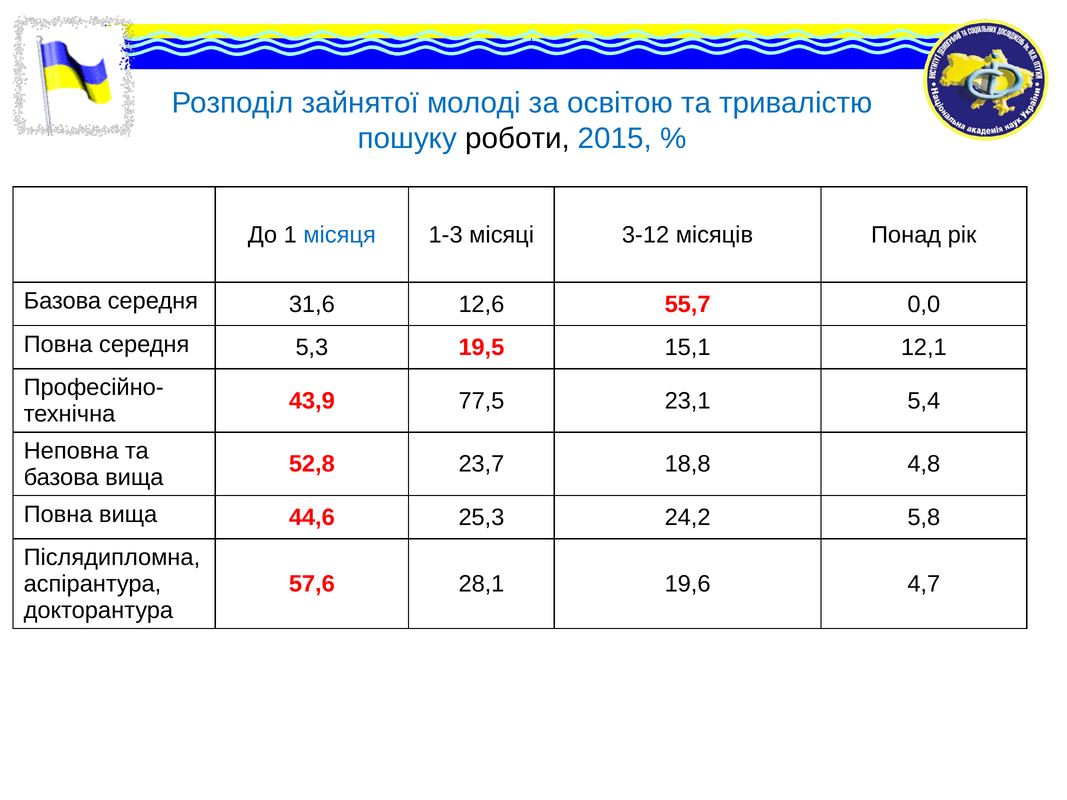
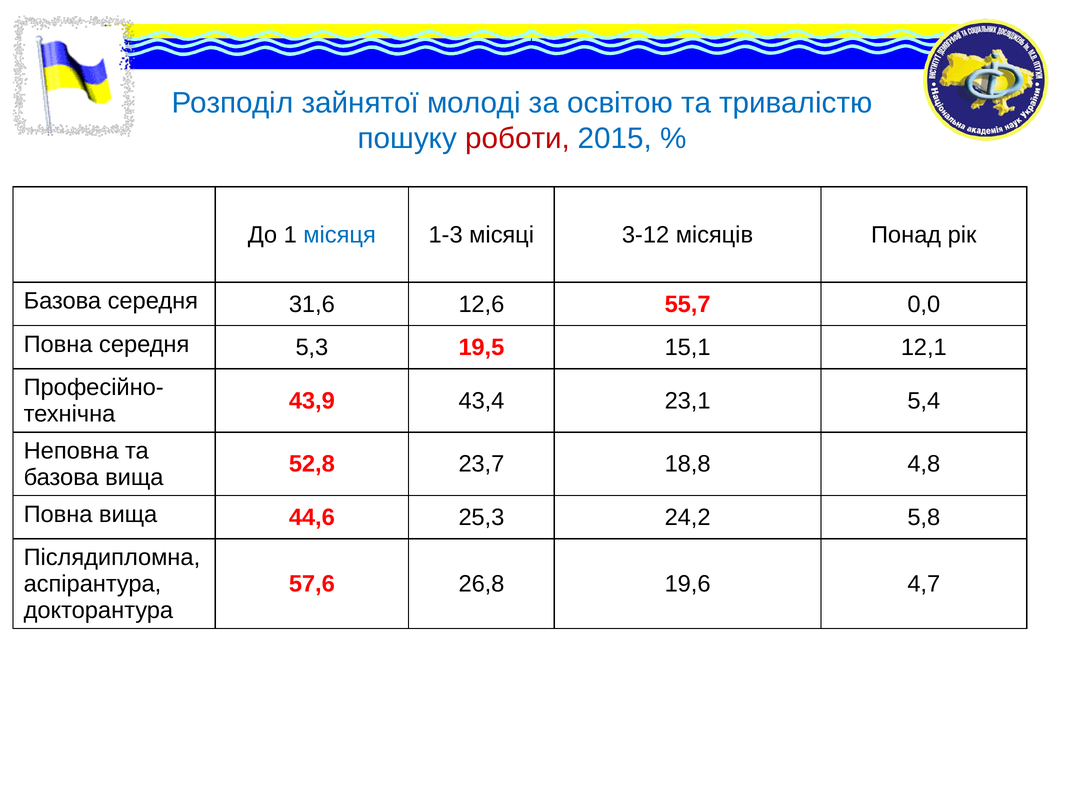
роботи colour: black -> red
77,5: 77,5 -> 43,4
28,1: 28,1 -> 26,8
